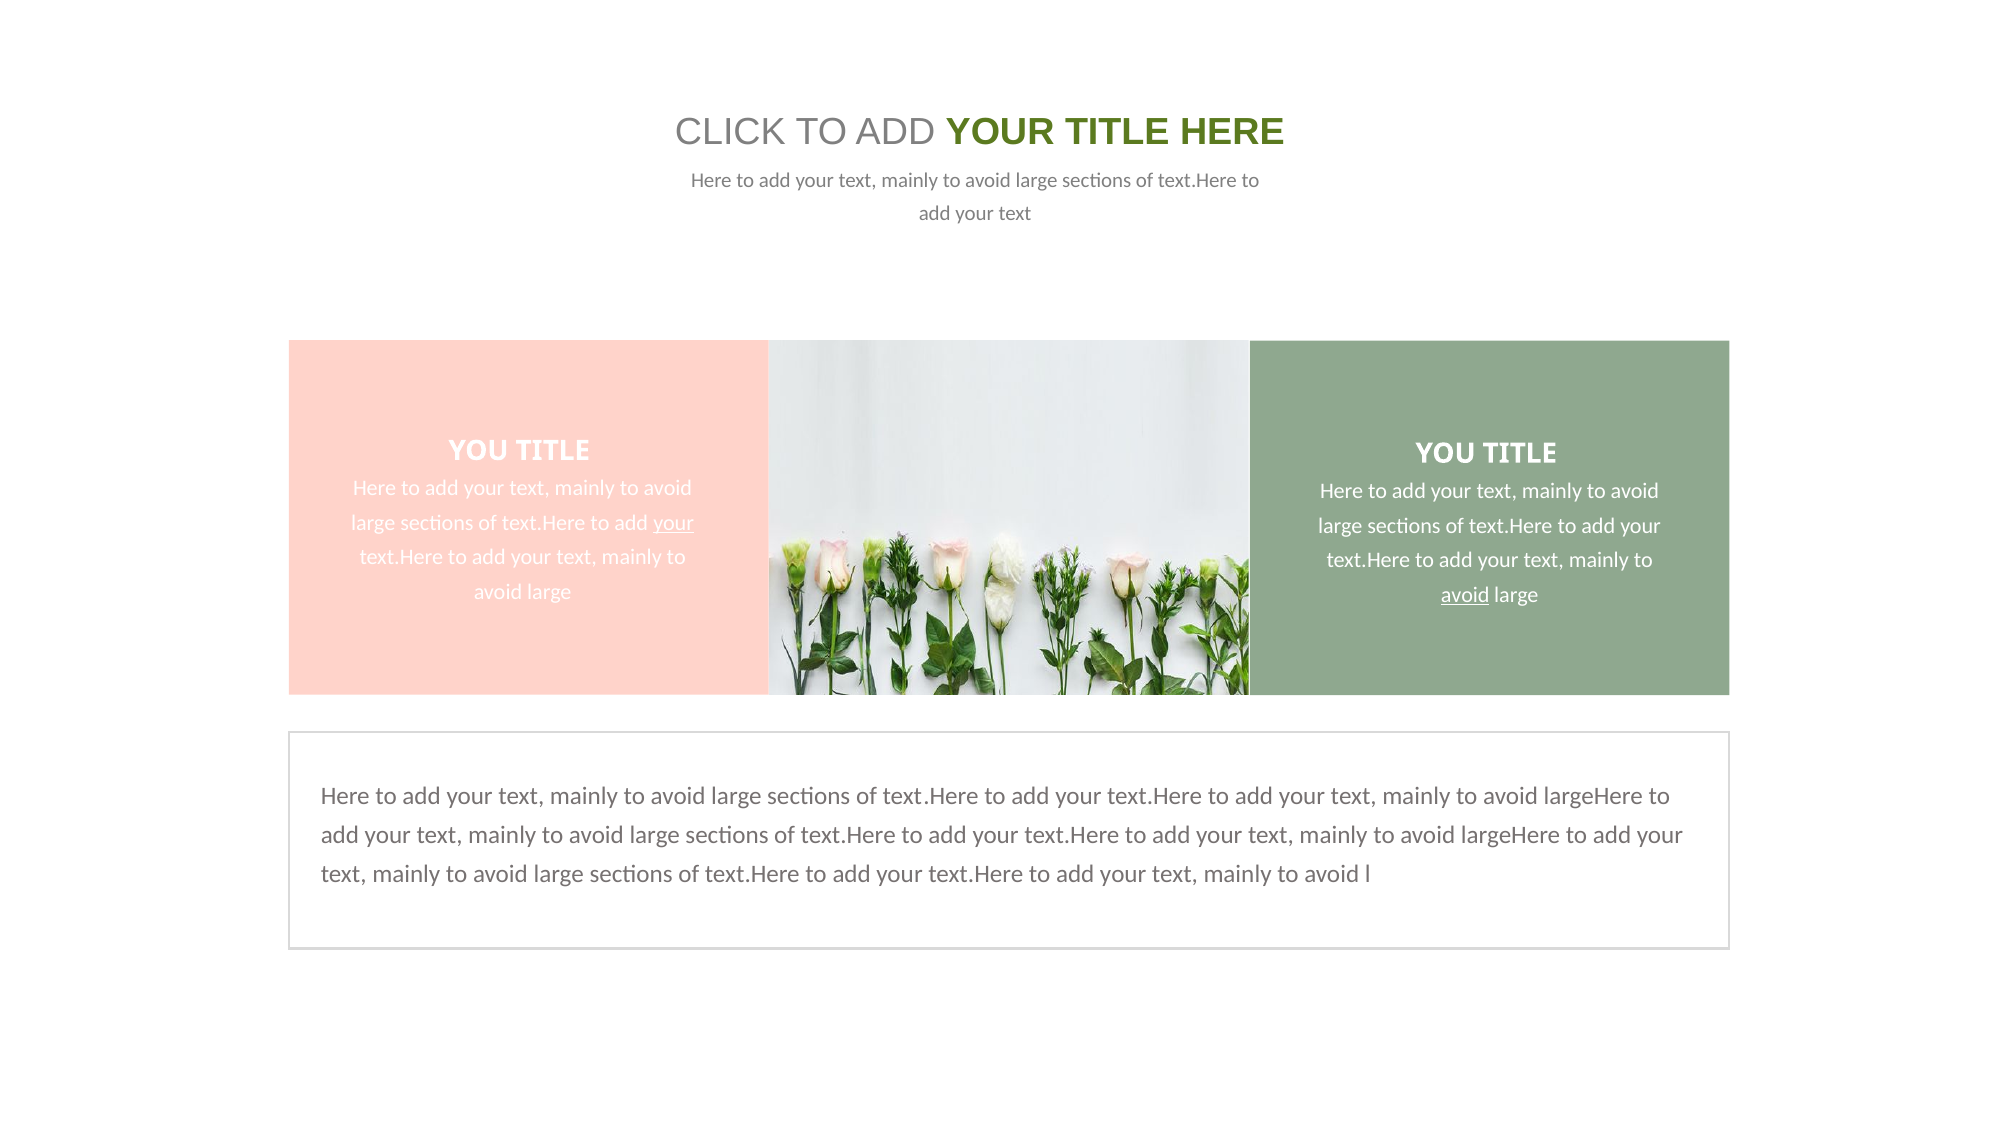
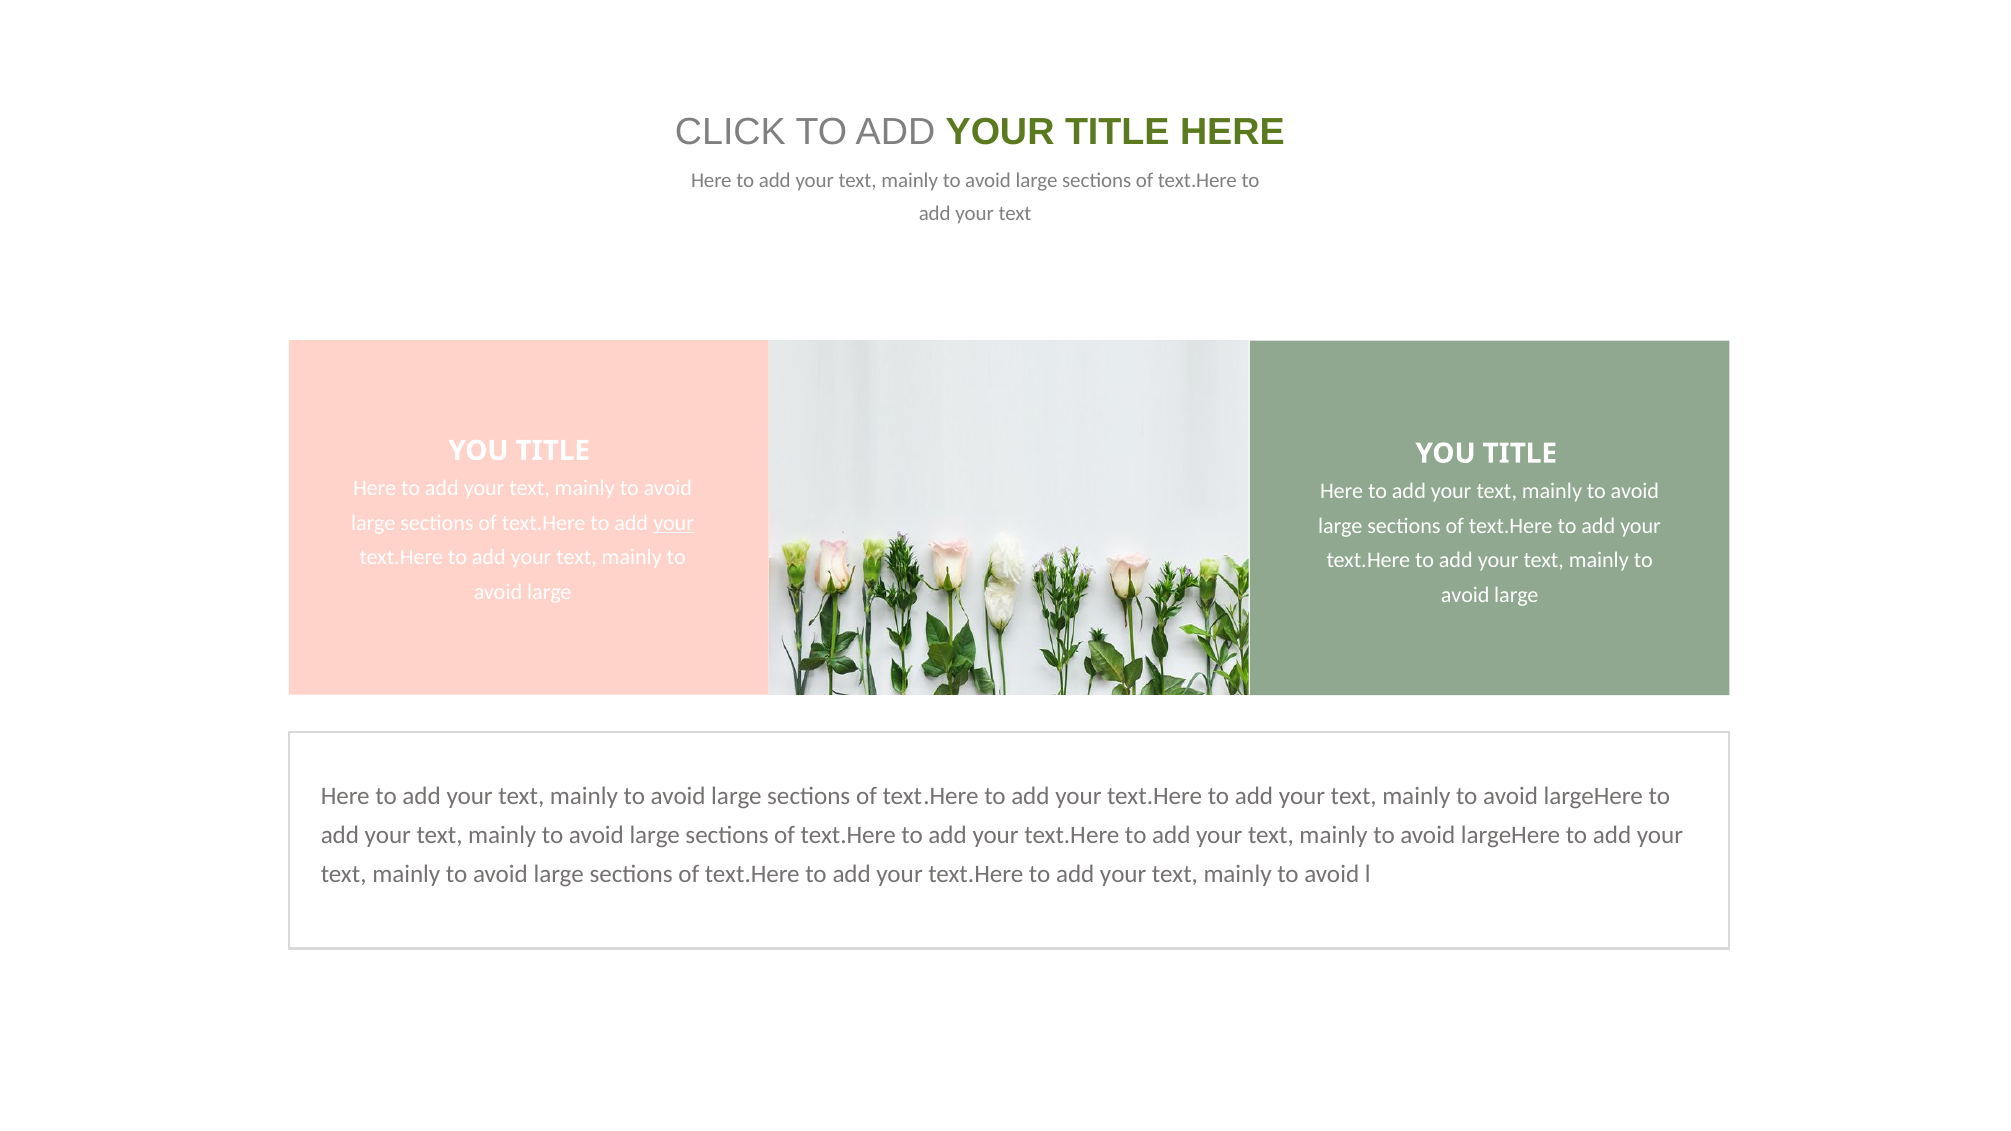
avoid at (1465, 595) underline: present -> none
